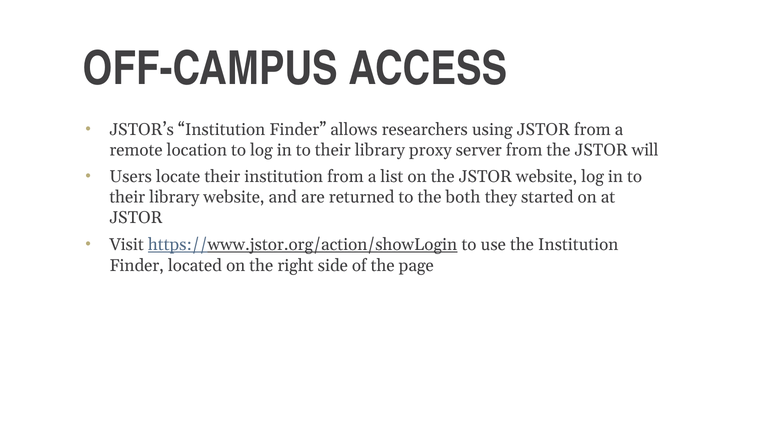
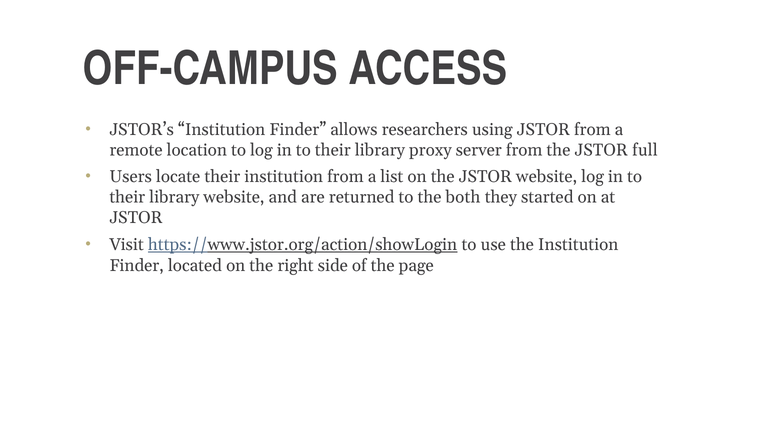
will: will -> full
